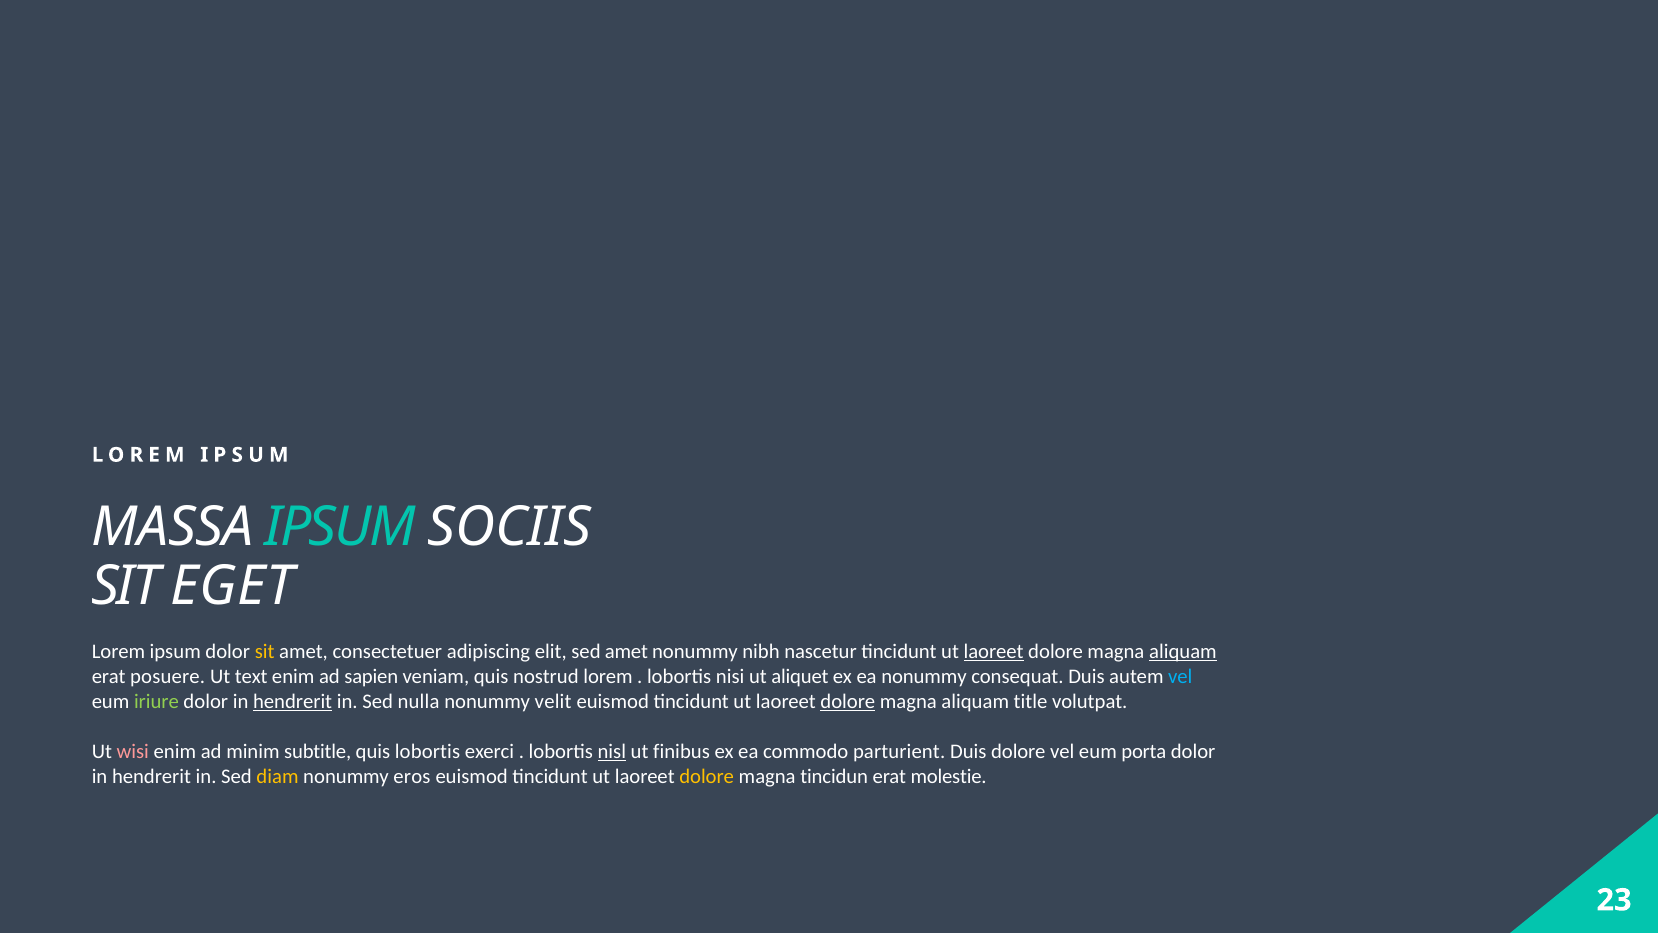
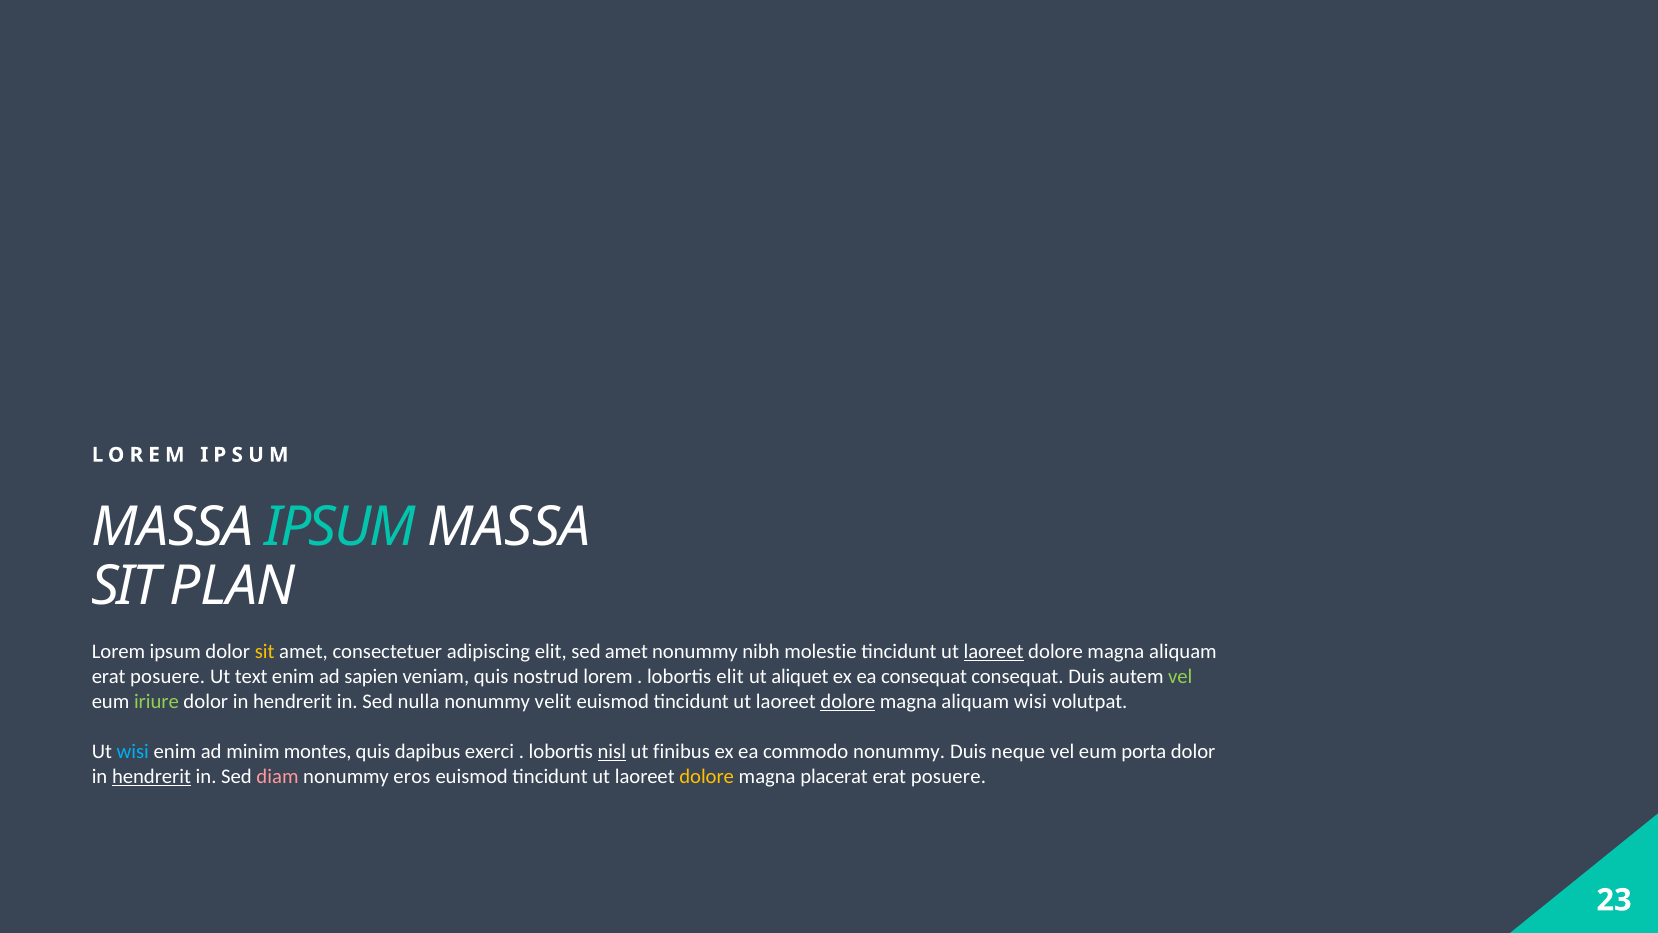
IPSUM SOCIIS: SOCIIS -> MASSA
EGET: EGET -> PLAN
nascetur: nascetur -> molestie
aliquam at (1183, 652) underline: present -> none
lobortis nisi: nisi -> elit
ea nonummy: nonummy -> consequat
vel at (1180, 676) colour: light blue -> light green
hendrerit at (293, 701) underline: present -> none
aliquam title: title -> wisi
wisi at (133, 751) colour: pink -> light blue
subtitle: subtitle -> montes
quis lobortis: lobortis -> dapibus
commodo parturient: parturient -> nonummy
Duis dolore: dolore -> neque
hendrerit at (152, 776) underline: none -> present
diam colour: yellow -> pink
tincidun: tincidun -> placerat
molestie at (949, 776): molestie -> posuere
